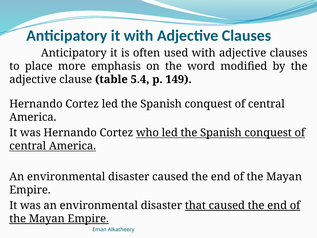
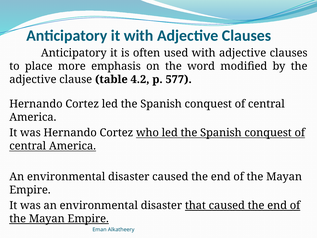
5.4: 5.4 -> 4.2
149: 149 -> 577
